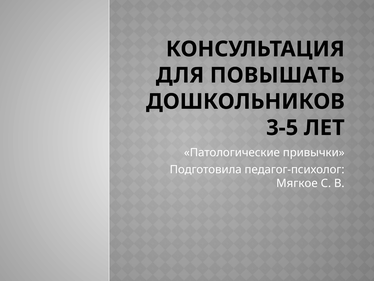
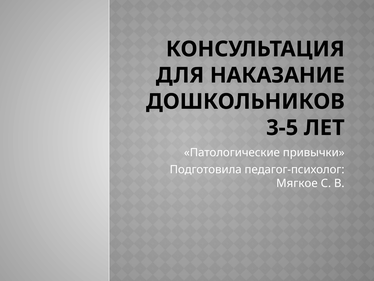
ПОВЫШАТЬ: ПОВЫШАТЬ -> НАКАЗАНИЕ
